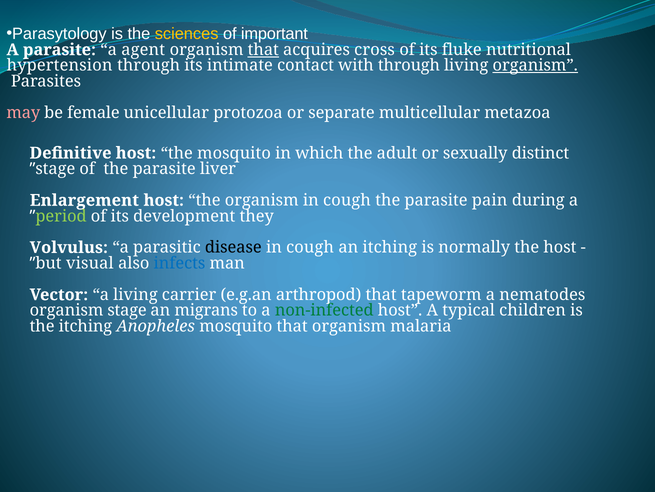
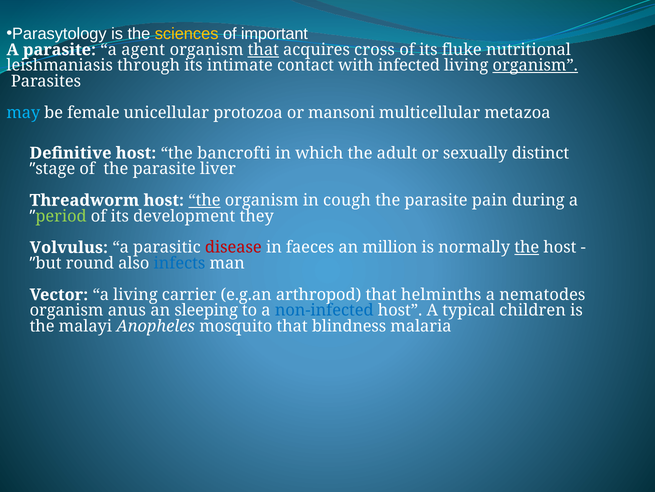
hypertension: hypertension -> leishmaniasis
with through: through -> infected
may colour: pink -> light blue
separate: separate -> mansoni
the mosquito: mosquito -> bancrofti
Enlargement: Enlargement -> Threadworm
the at (204, 200) underline: none -> present
disease colour: black -> red
cough at (310, 247): cough -> faeces
an itching: itching -> million
the at (527, 247) underline: none -> present
visual: visual -> round
tapeworm: tapeworm -> helminths
organism stage: stage -> anus
migrans: migrans -> sleeping
non-infected colour: green -> blue
the itching: itching -> malayi
that organism: organism -> blindness
